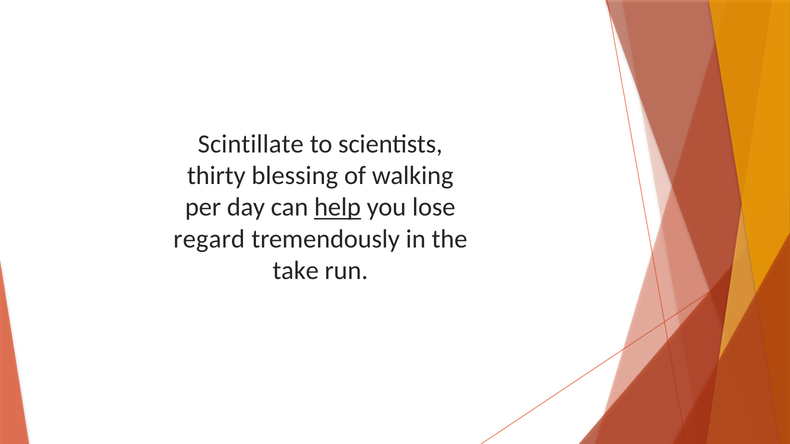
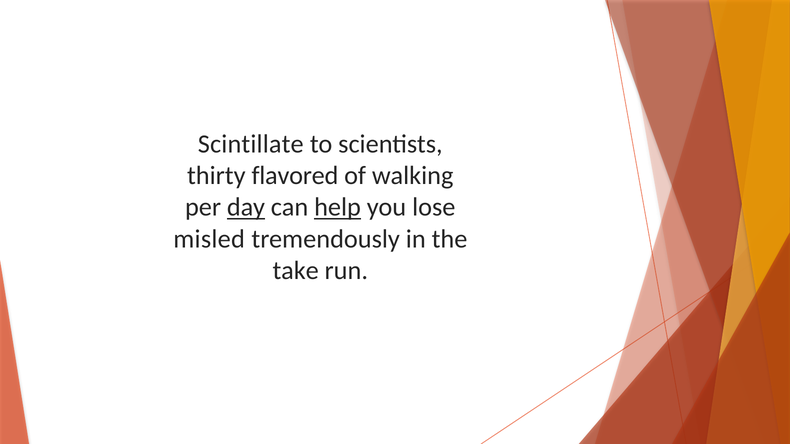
blessing: blessing -> flavored
day underline: none -> present
regard: regard -> misled
